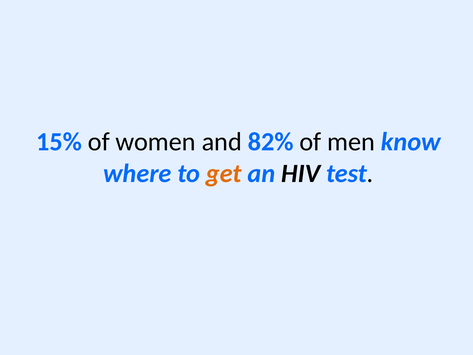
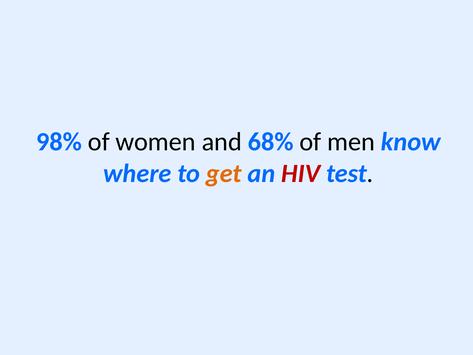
15%: 15% -> 98%
82%: 82% -> 68%
HIV colour: black -> red
